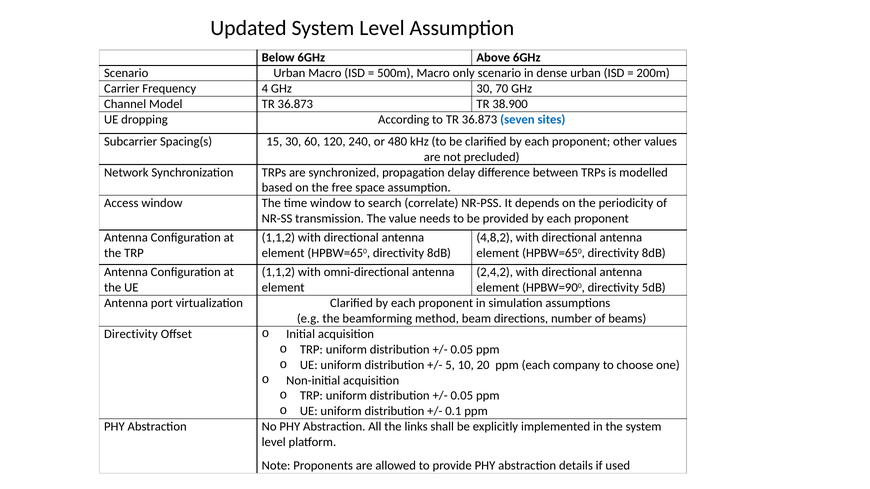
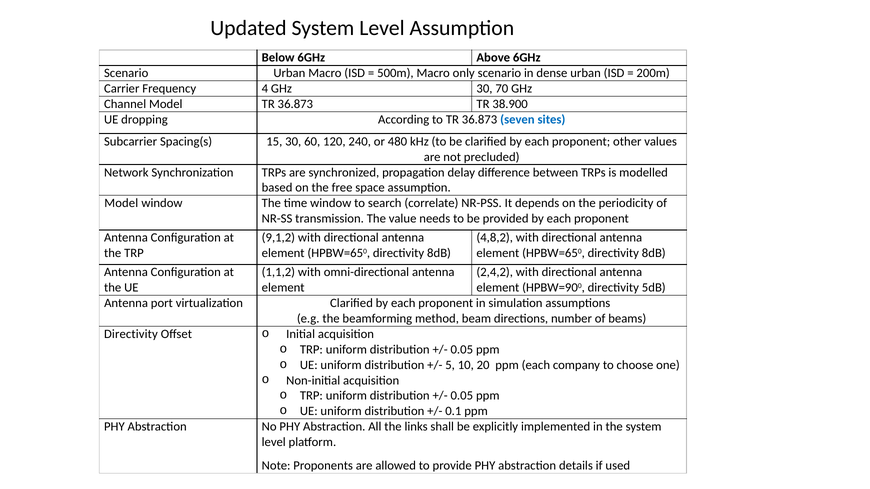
Access at (121, 203): Access -> Model
1,1,2 at (278, 238): 1,1,2 -> 9,1,2
